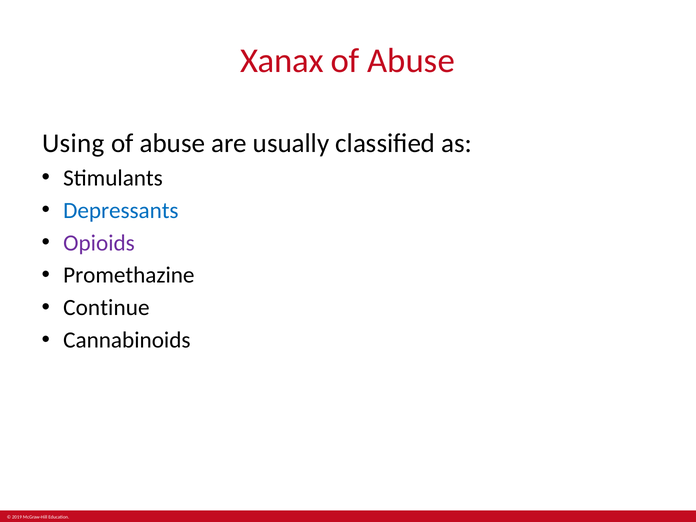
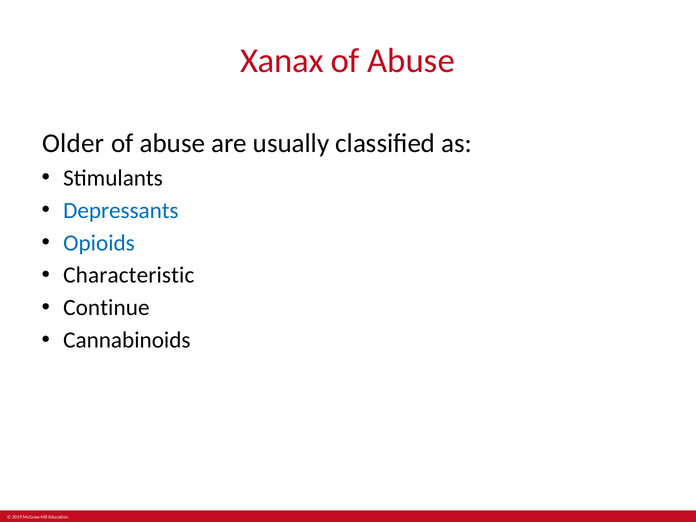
Using: Using -> Older
Opioids colour: purple -> blue
Promethazine: Promethazine -> Characteristic
